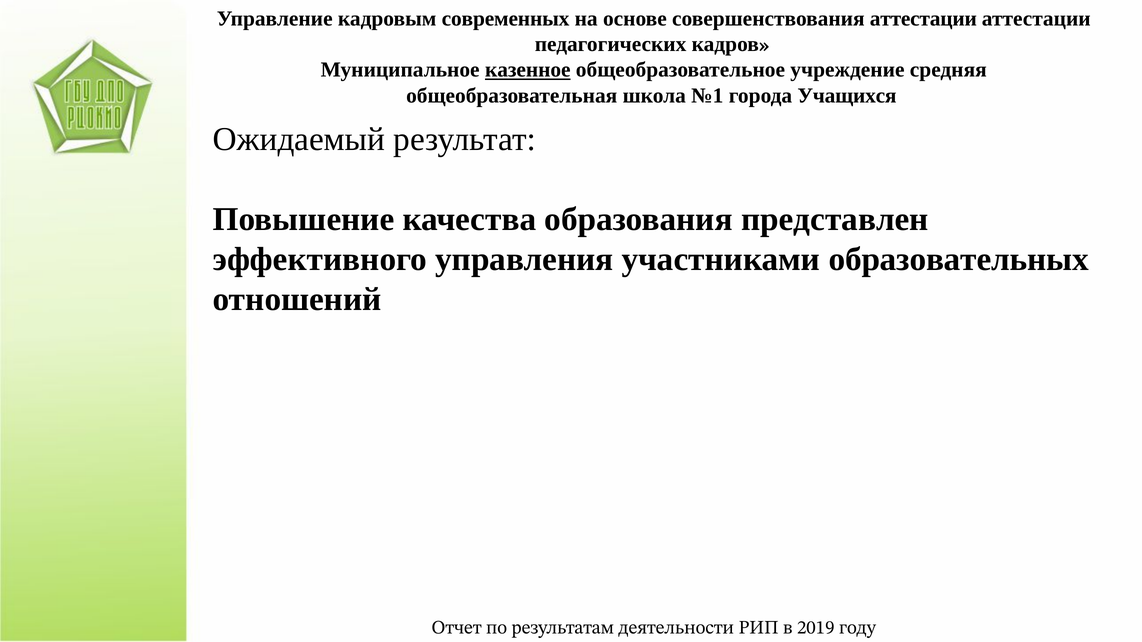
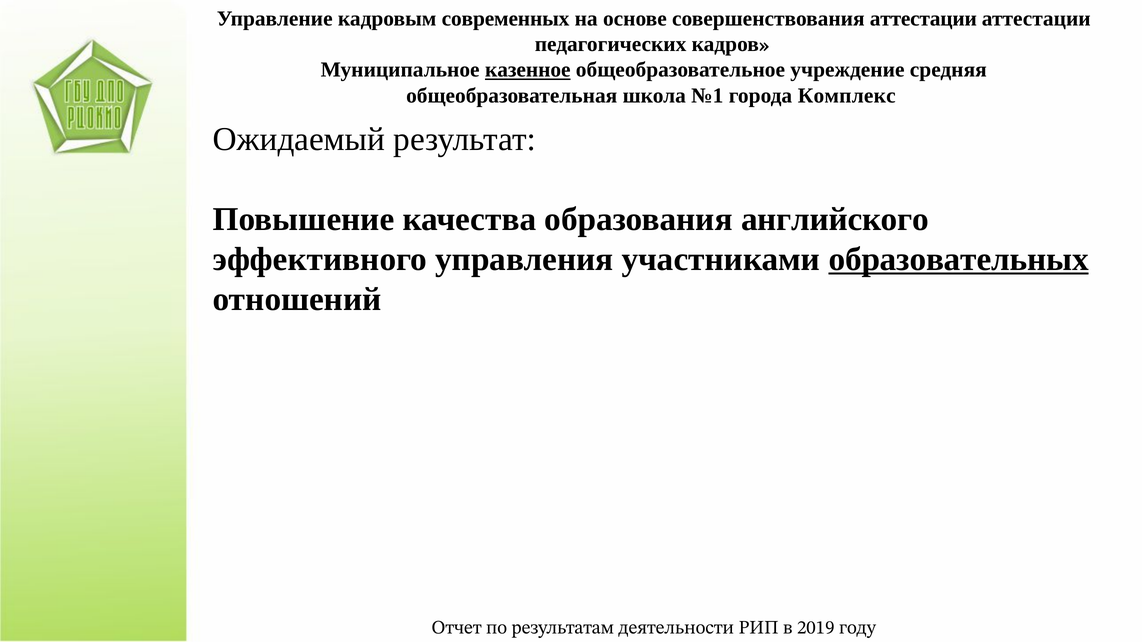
Учащихся: Учащихся -> Комплекс
представлен: представлен -> английского
образовательных underline: none -> present
